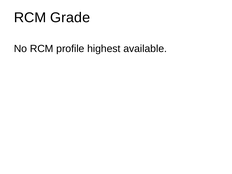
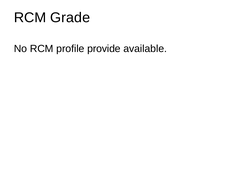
highest: highest -> provide
